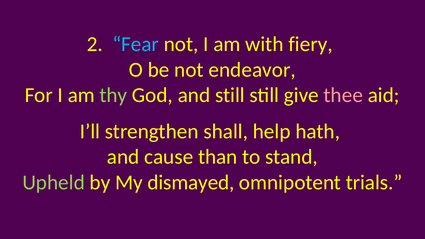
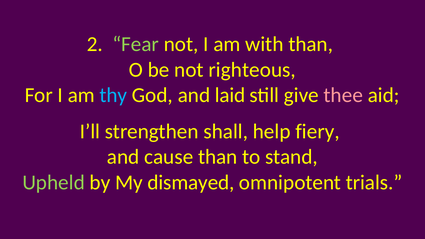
Fear colour: light blue -> light green
with fiery: fiery -> than
endeavor: endeavor -> righteous
thy colour: light green -> light blue
and still: still -> laid
hath: hath -> fiery
